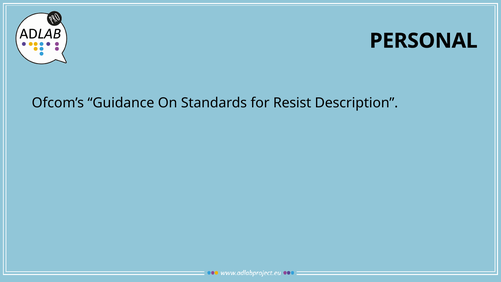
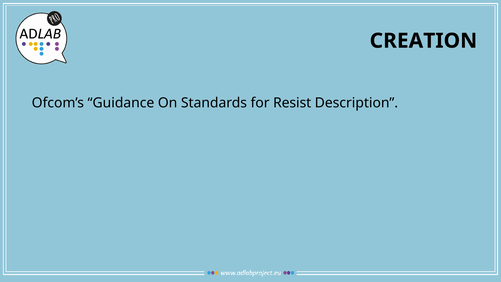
PERSONAL: PERSONAL -> CREATION
